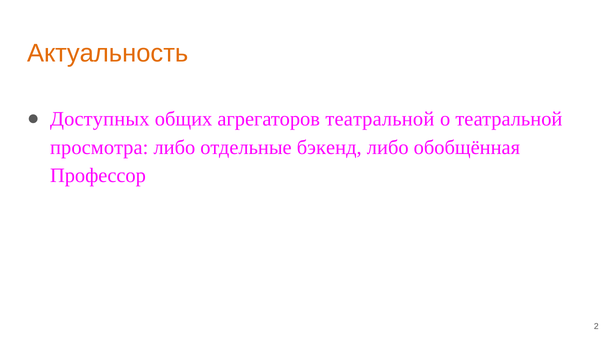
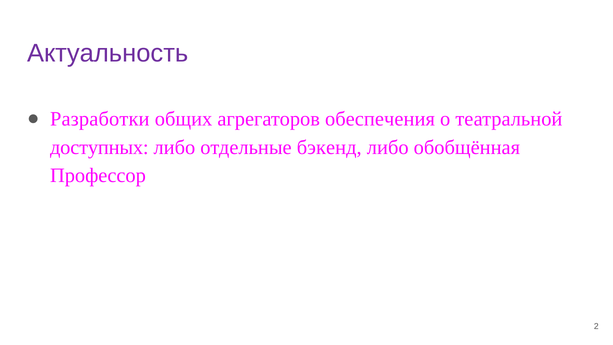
Актуальность colour: orange -> purple
Доступных: Доступных -> Разработки
агрегаторов театральной: театральной -> обеспечения
просмотра: просмотра -> доступных
